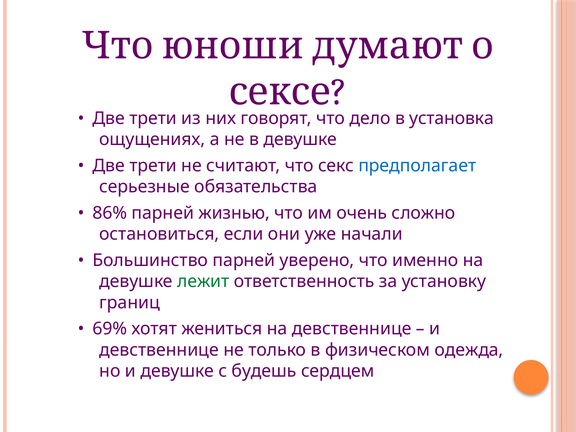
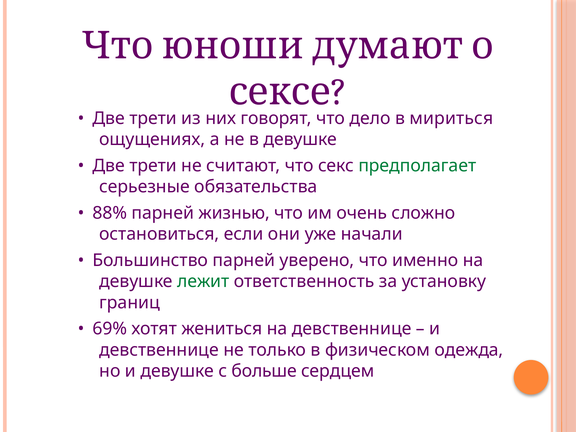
установка: установка -> мириться
предполагает colour: blue -> green
86%: 86% -> 88%
будешь: будешь -> больше
